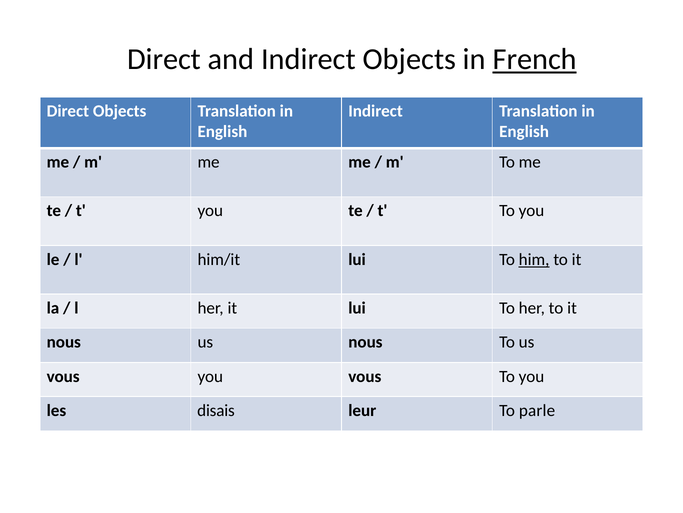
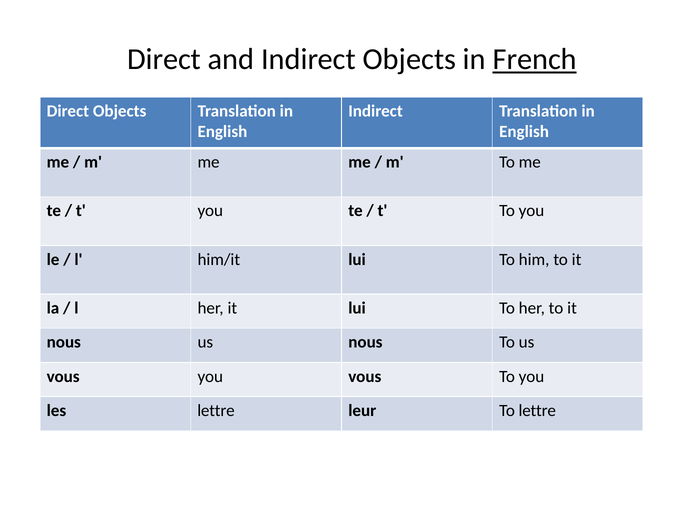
him underline: present -> none
les disais: disais -> lettre
To parle: parle -> lettre
